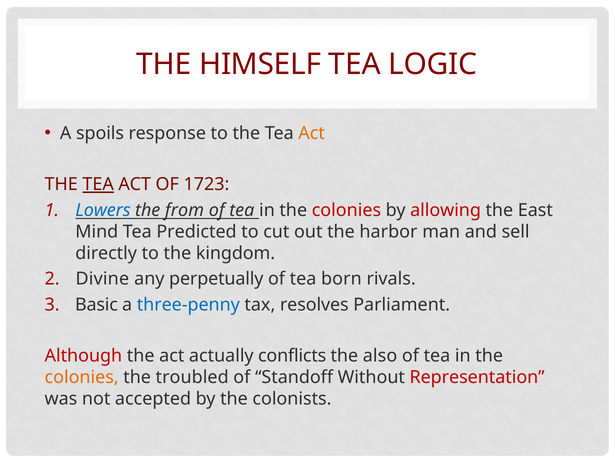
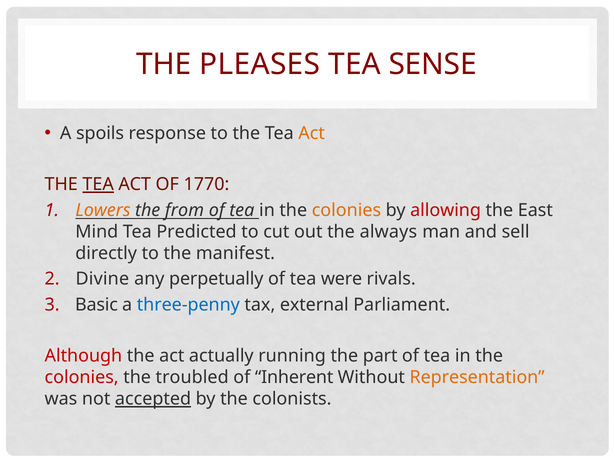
HIMSELF: HIMSELF -> PLEASES
LOGIC: LOGIC -> SENSE
1723: 1723 -> 1770
Lowers colour: blue -> orange
colonies at (346, 210) colour: red -> orange
harbor: harbor -> always
kingdom: kingdom -> manifest
born: born -> were
resolves: resolves -> external
conflicts: conflicts -> running
also: also -> part
colonies at (82, 377) colour: orange -> red
Standoff: Standoff -> Inherent
Representation colour: red -> orange
accepted underline: none -> present
